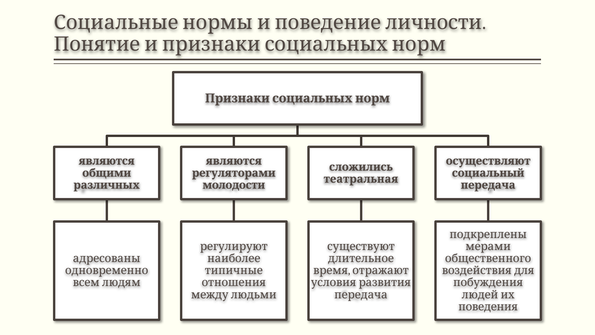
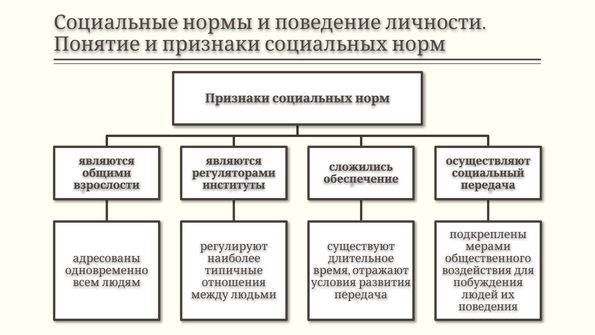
театральная: театральная -> обеспечение
различных: различных -> взрослости
молодости: молодости -> институты
